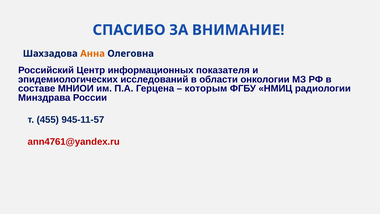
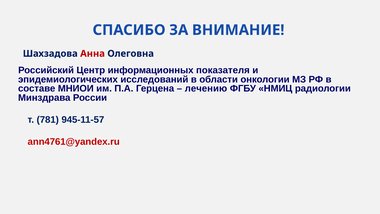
Анна colour: orange -> red
которым: которым -> лечению
455: 455 -> 781
